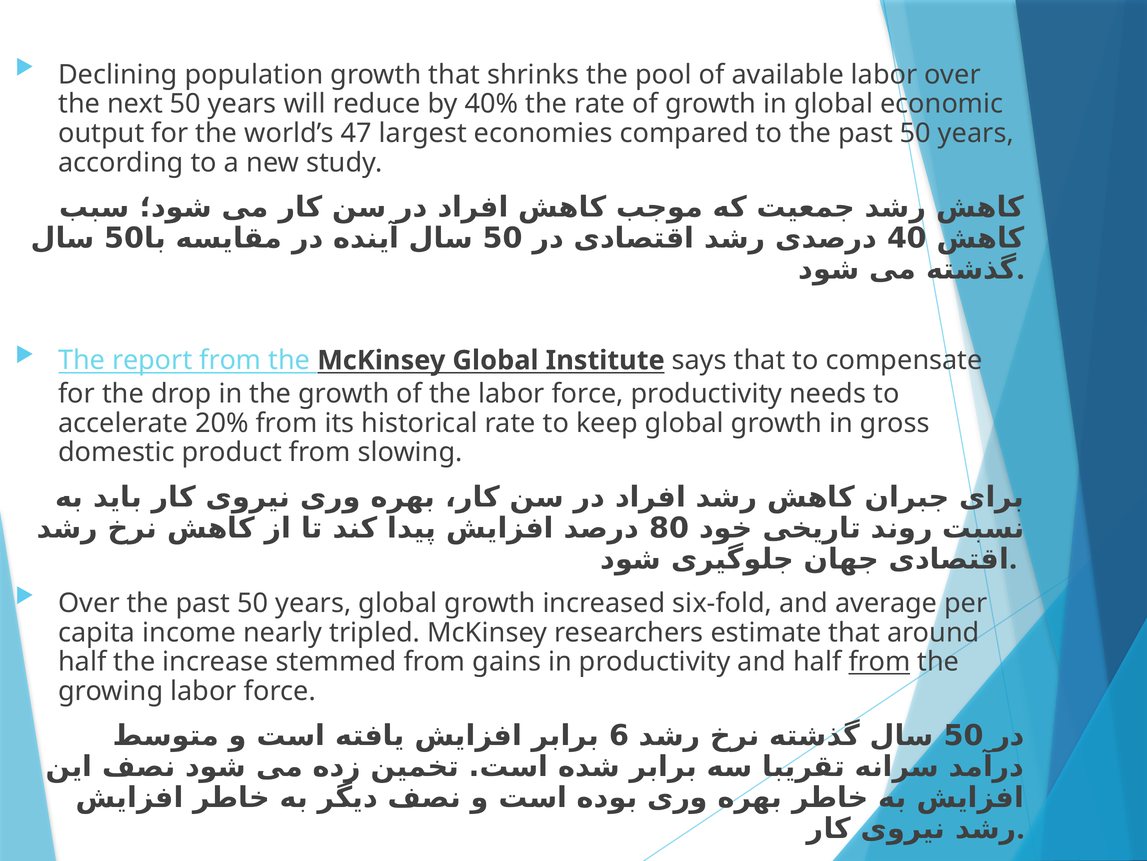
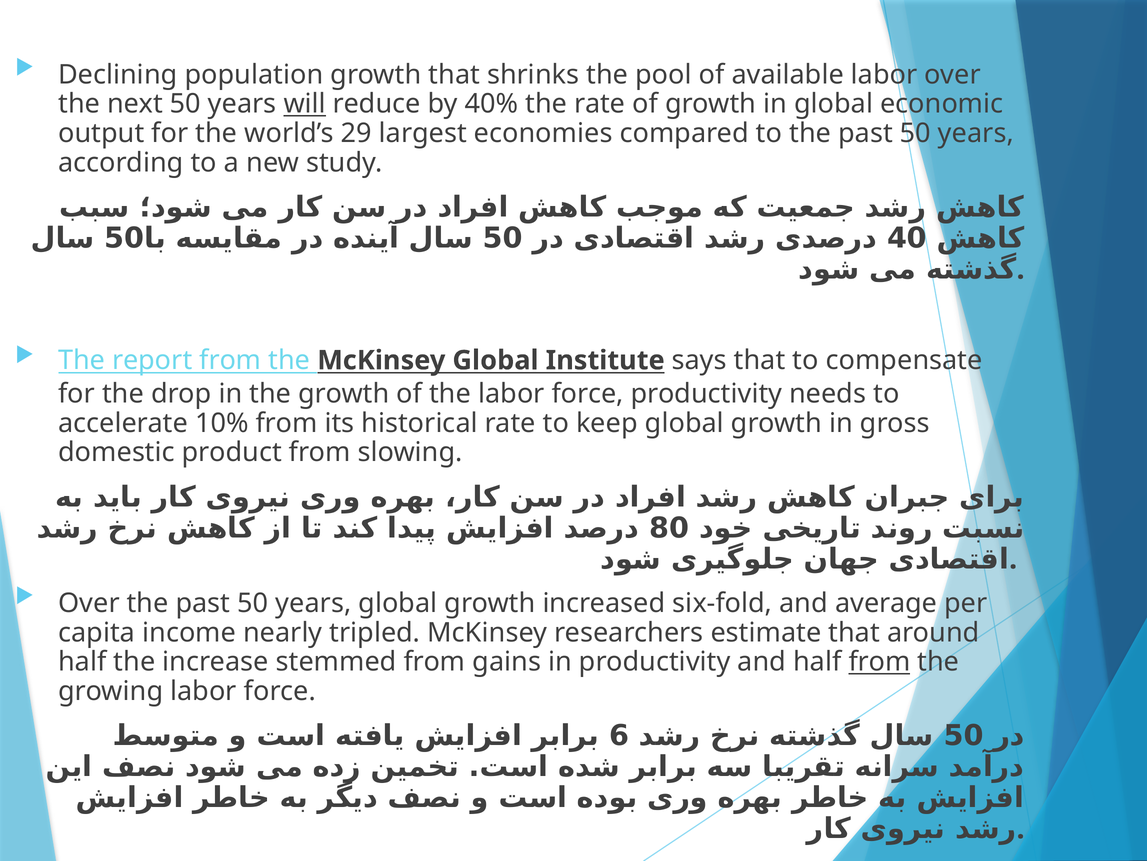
will underline: none -> present
47: 47 -> 29
20%: 20% -> 10%
